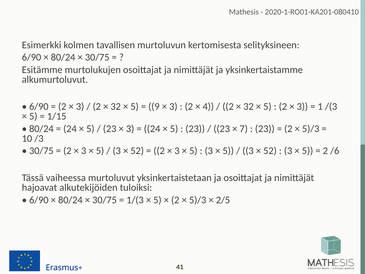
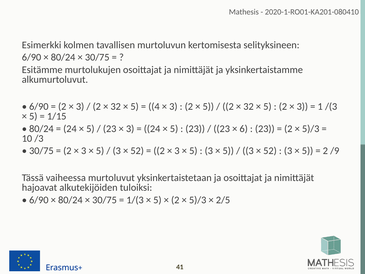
9: 9 -> 4
4 at (208, 106): 4 -> 5
7: 7 -> 6
/6: /6 -> /9
